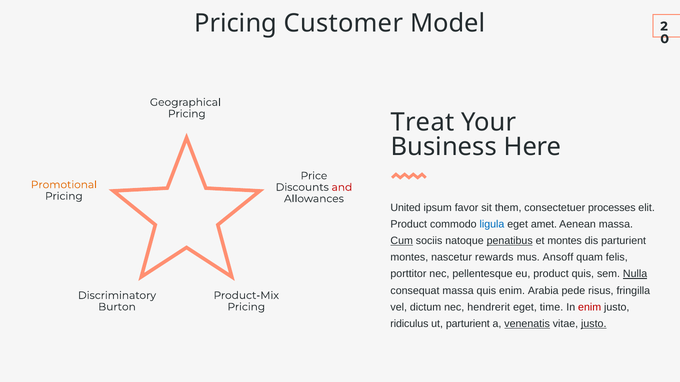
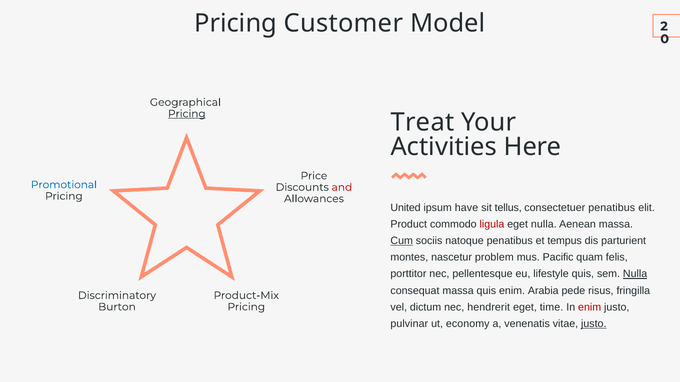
Pricing at (187, 114) underline: none -> present
Business: Business -> Activities
Promotional colour: orange -> blue
favor: favor -> have
them: them -> tellus
consectetuer processes: processes -> penatibus
ligula colour: blue -> red
eget amet: amet -> nulla
penatibus at (510, 241) underline: present -> none
et montes: montes -> tempus
rewards: rewards -> problem
Ansoff: Ansoff -> Pacific
eu product: product -> lifestyle
ridiculus: ridiculus -> pulvinar
ut parturient: parturient -> economy
venenatis underline: present -> none
